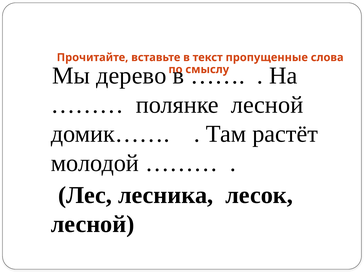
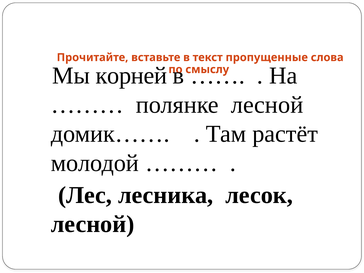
дерево: дерево -> корней
